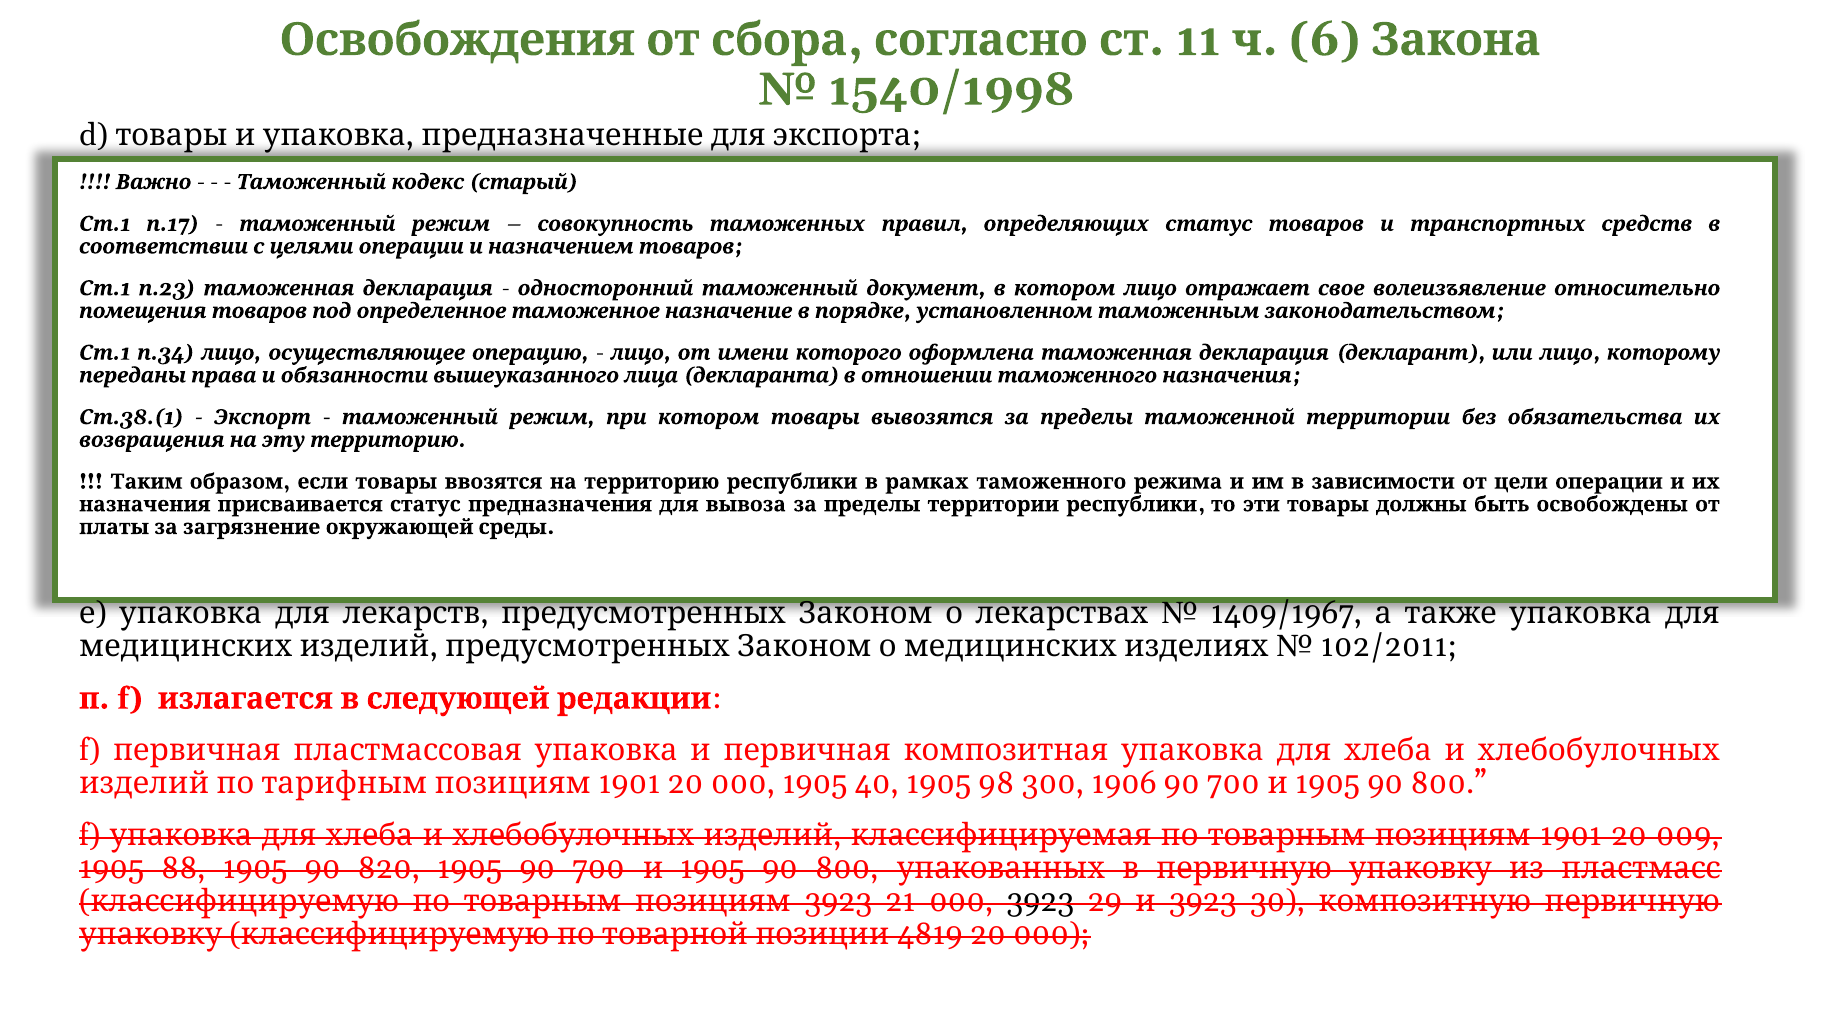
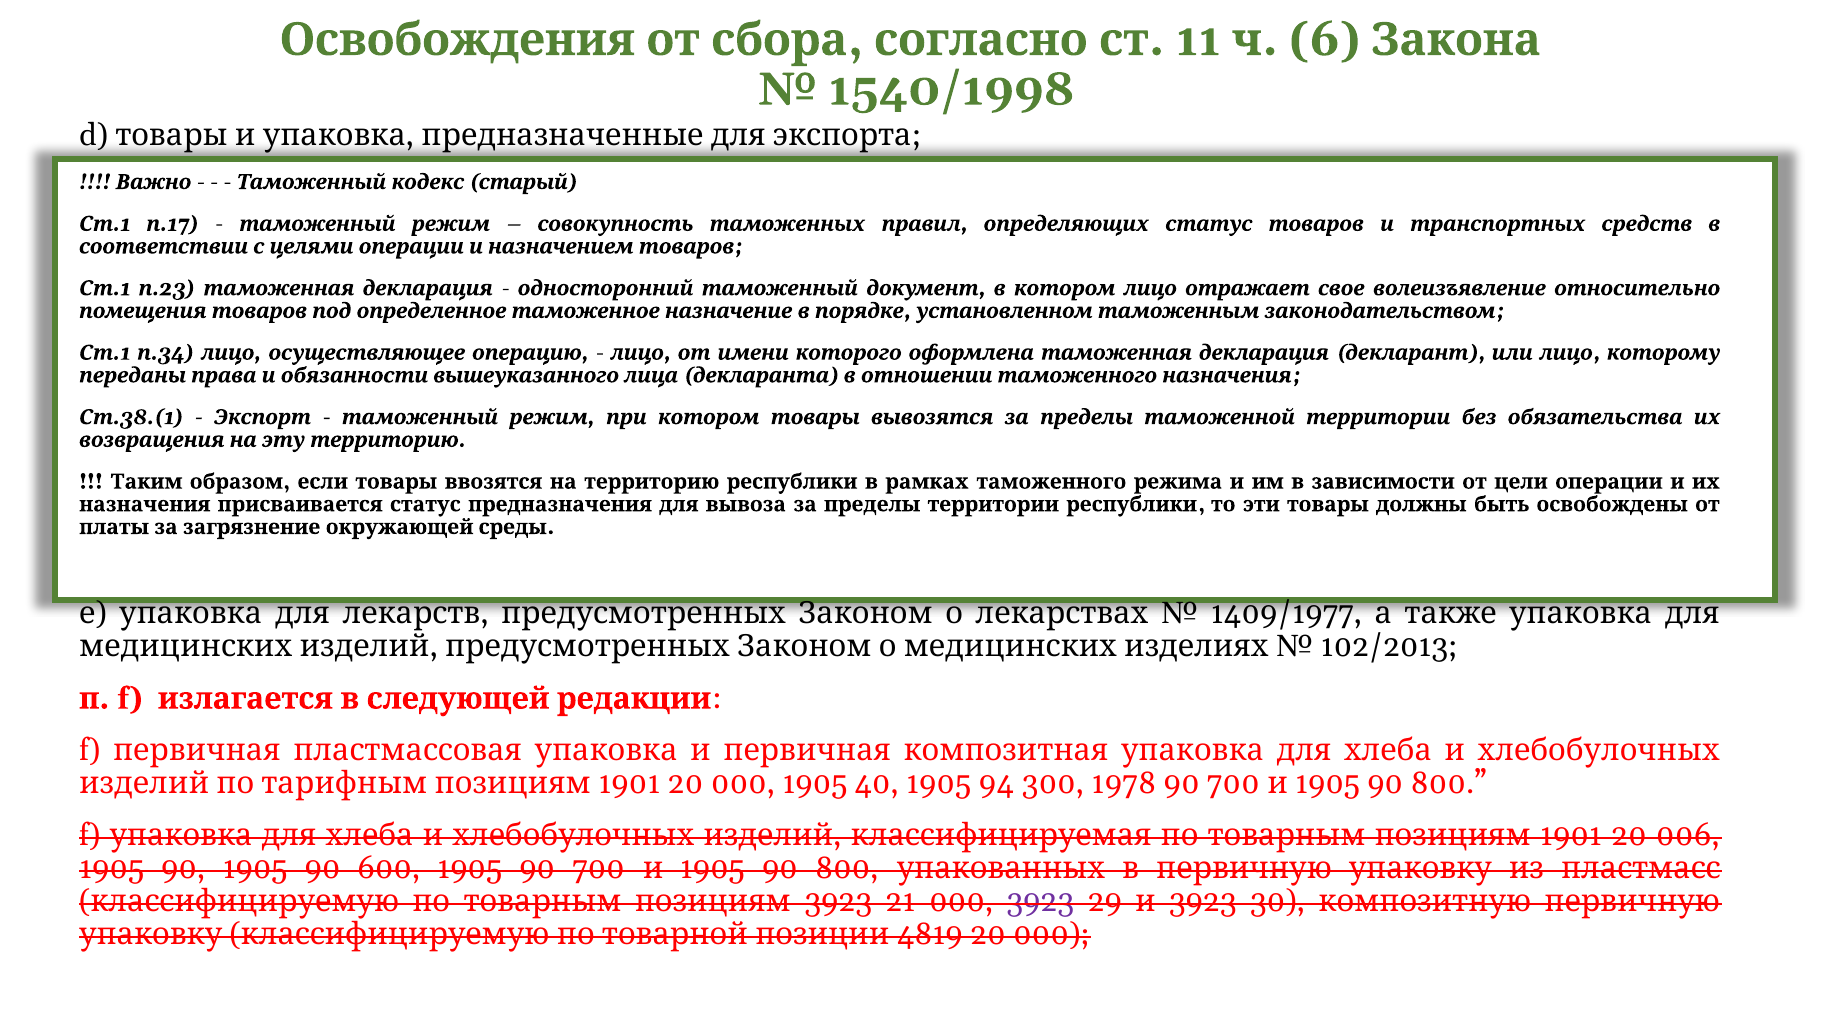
1409/1967: 1409/1967 -> 1409/1977
102/2011: 102/2011 -> 102/2013
98: 98 -> 94
1906: 1906 -> 1978
009: 009 -> 006
88 at (183, 869): 88 -> 90
820: 820 -> 600
3923 at (1040, 902) colour: black -> purple
